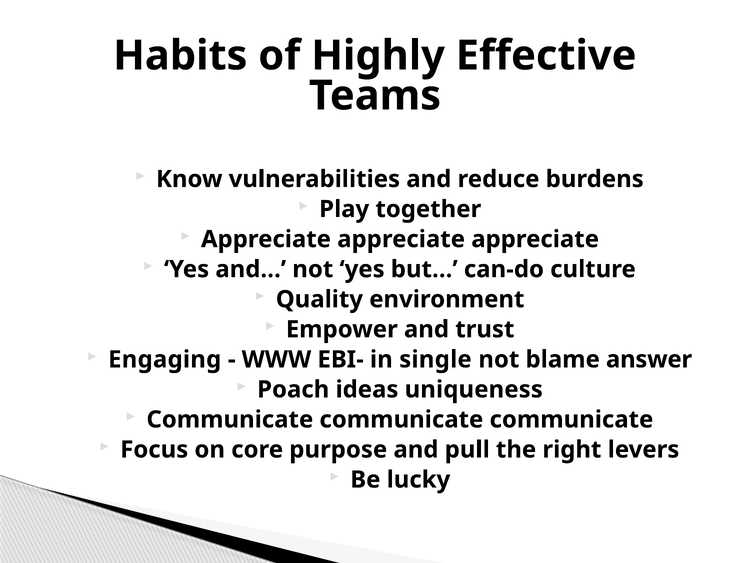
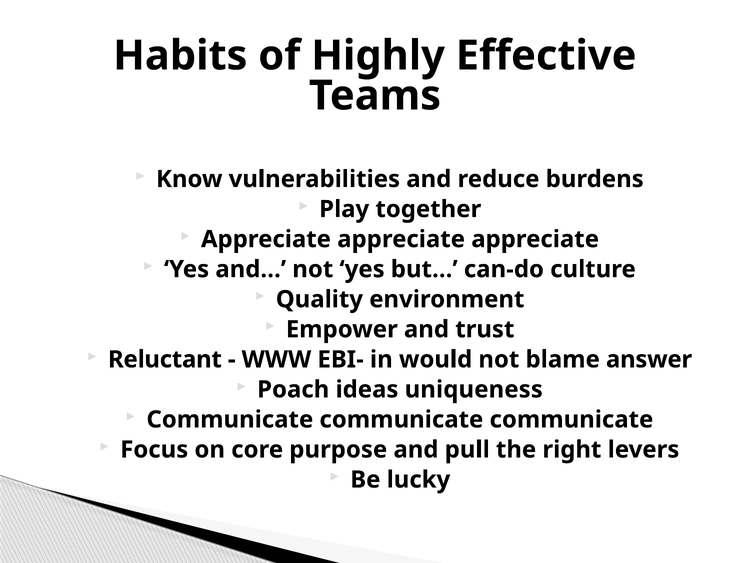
Engaging: Engaging -> Reluctant
single: single -> would
